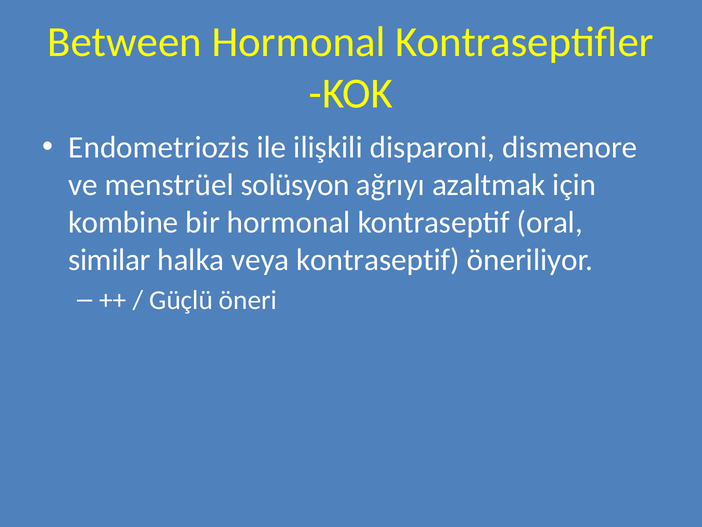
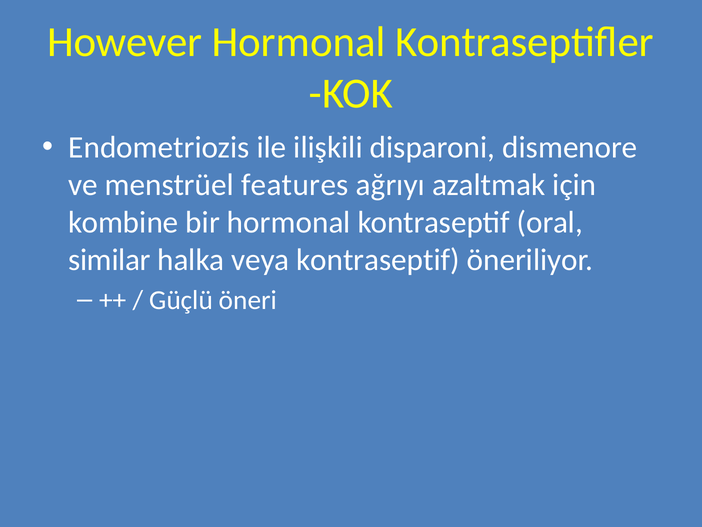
Between: Between -> However
solüsyon: solüsyon -> features
